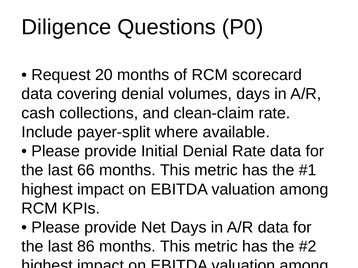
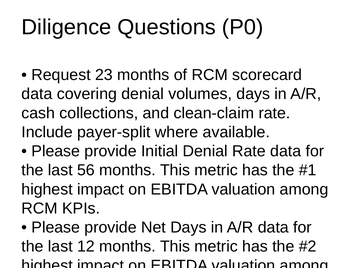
20: 20 -> 23
66: 66 -> 56
86: 86 -> 12
